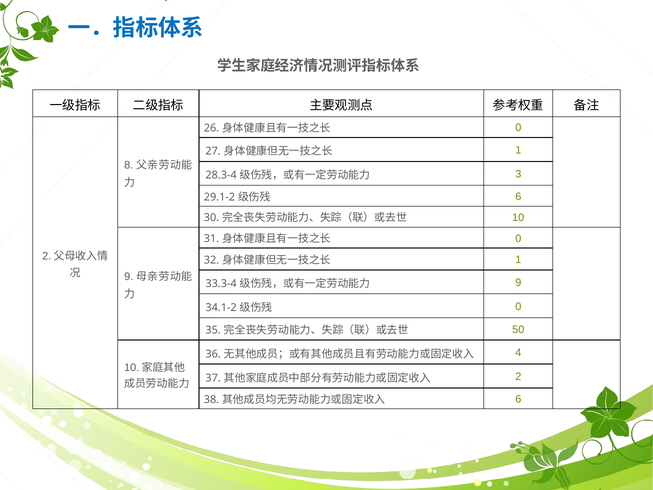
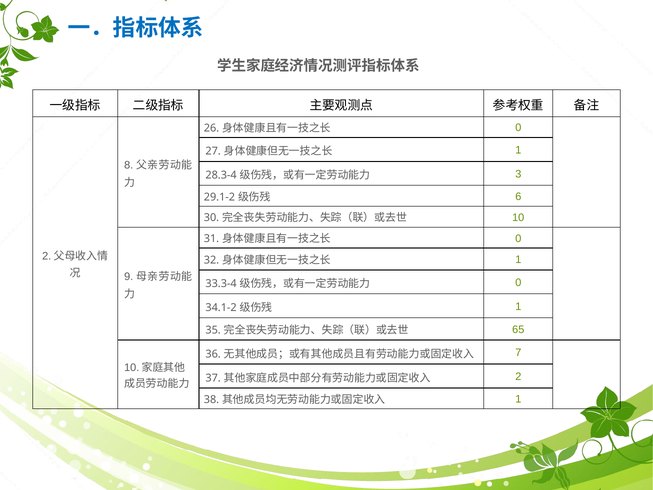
9 at (518, 283): 9 -> 0
0 at (518, 306): 0 -> 1
50: 50 -> 65
4: 4 -> 7
6 at (518, 399): 6 -> 1
